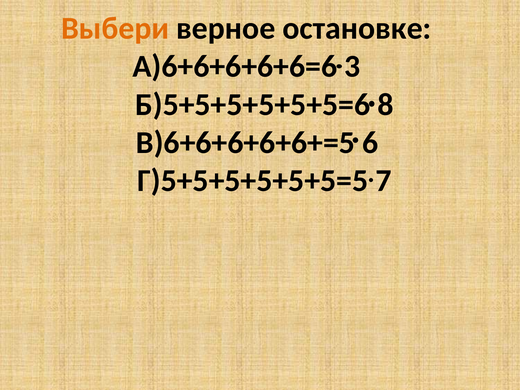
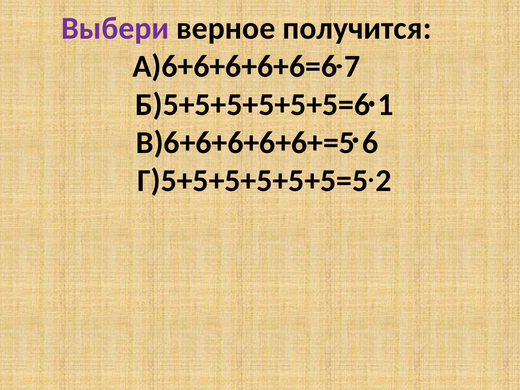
Выбери colour: orange -> purple
остановке: остановке -> получится
3: 3 -> 7
8: 8 -> 1
7: 7 -> 2
